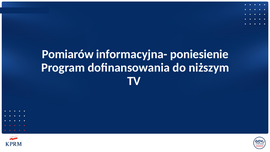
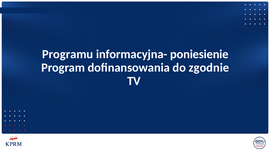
Pomiarów: Pomiarów -> Programu
niższym: niższym -> zgodnie
